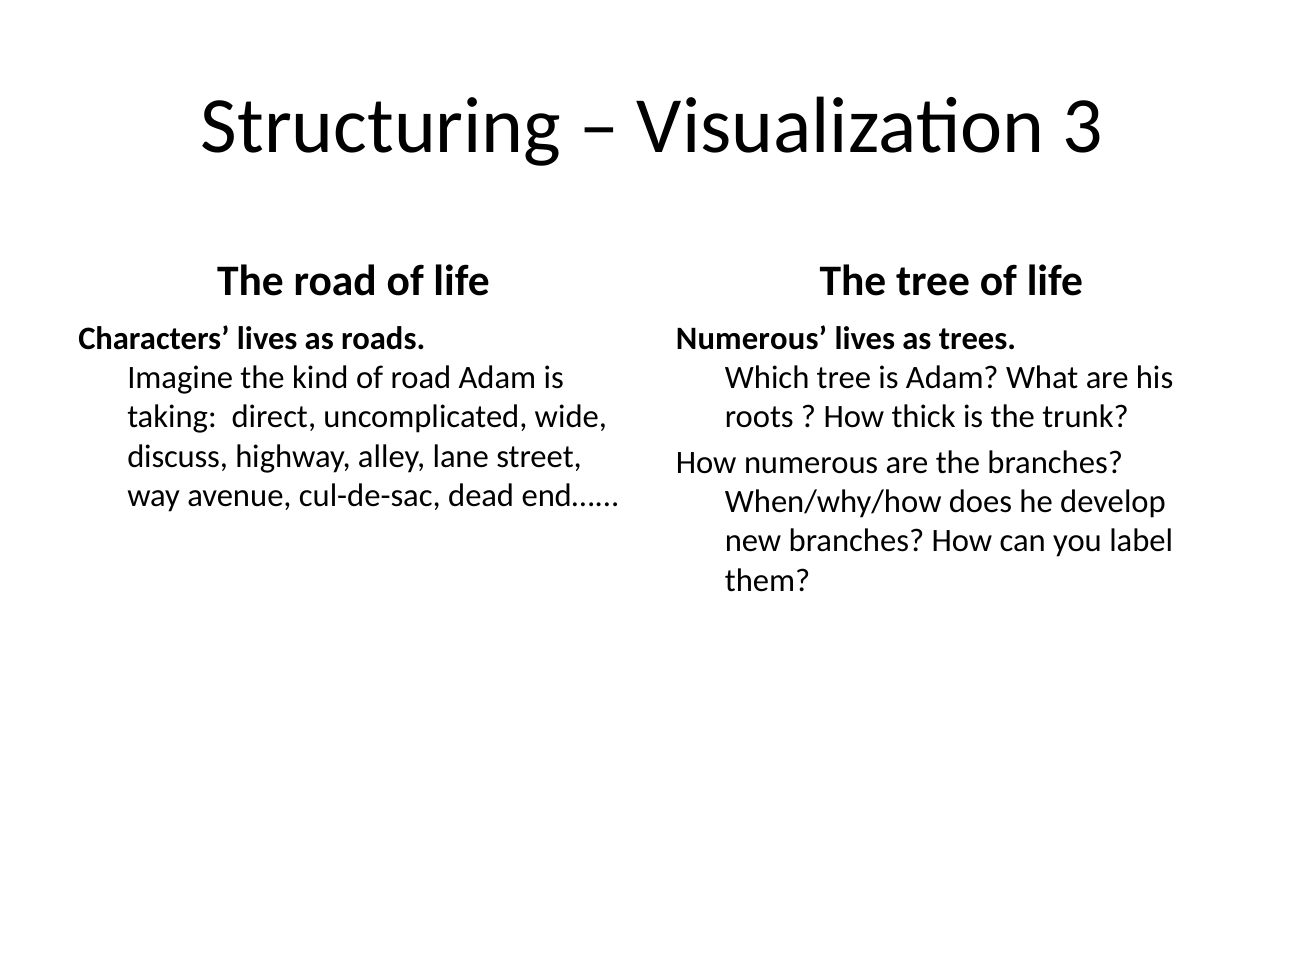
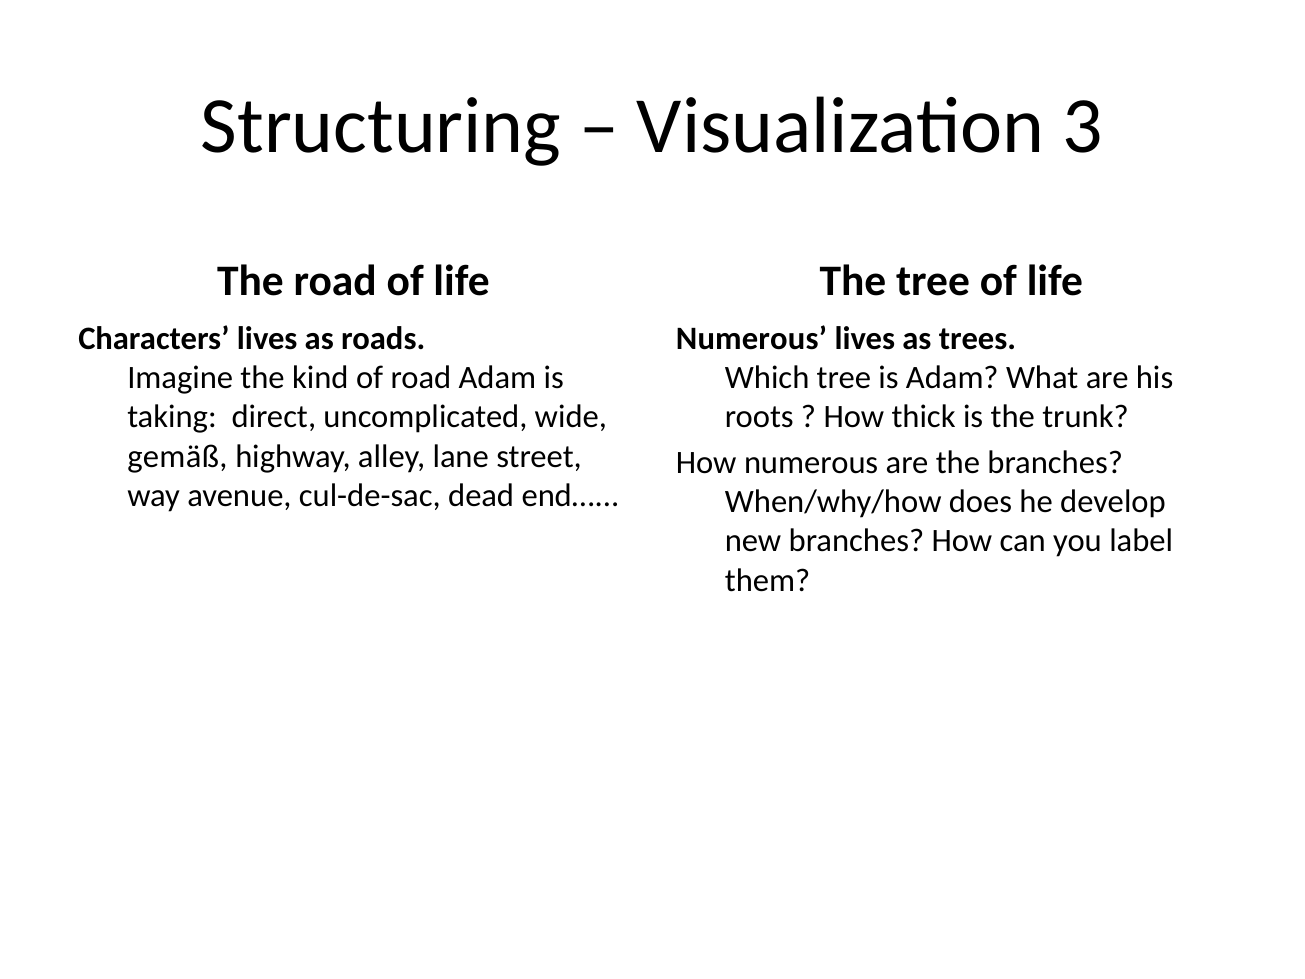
discuss: discuss -> gemäß
